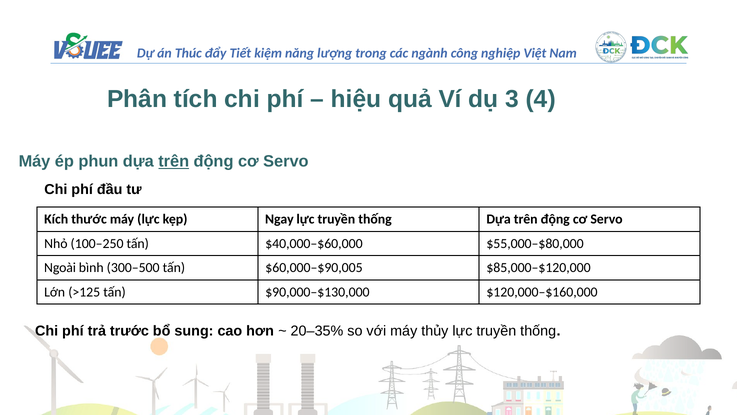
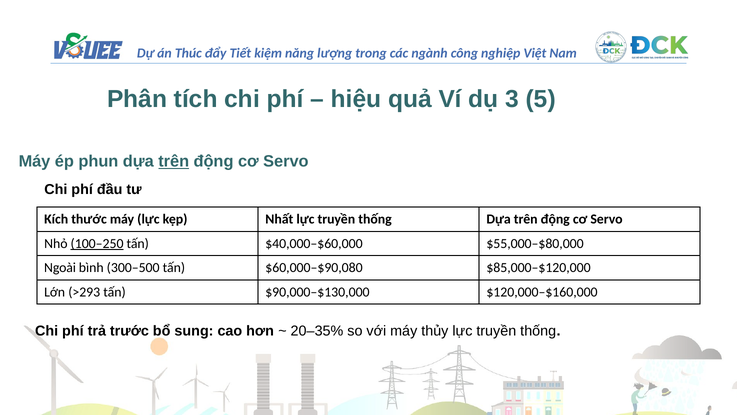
4: 4 -> 5
Ngay: Ngay -> Nhất
100–250 underline: none -> present
$60,000–$90,005: $60,000–$90,005 -> $60,000–$90,080
>125: >125 -> >293
